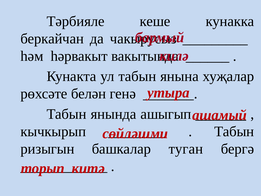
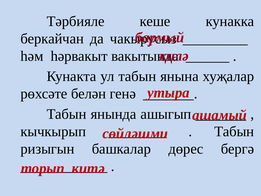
туган: туган -> дөрес
